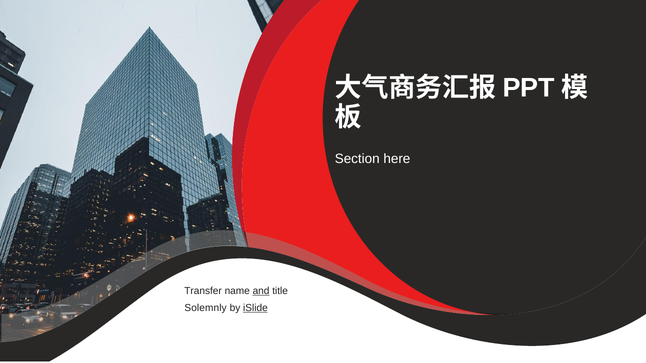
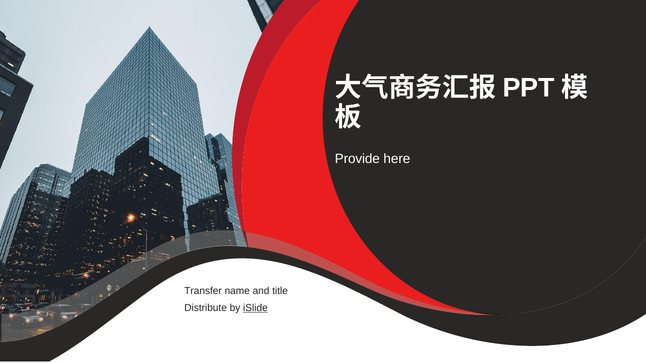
Section: Section -> Provide
and underline: present -> none
Solemnly: Solemnly -> Distribute
